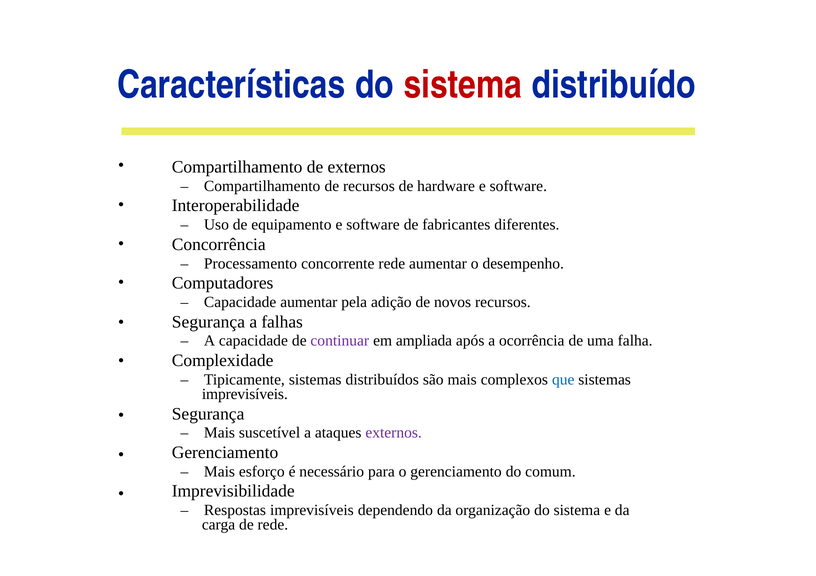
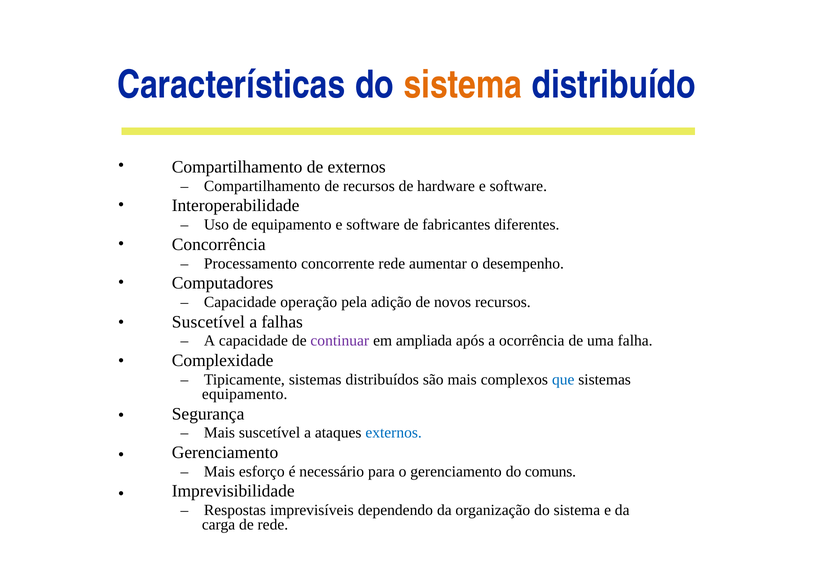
sistema at (463, 85) colour: red -> orange
Capacidade aumentar: aumentar -> operação
Segurança at (208, 322): Segurança -> Suscetível
imprevisíveis at (245, 395): imprevisíveis -> equipamento
externos at (394, 433) colour: purple -> blue
comum: comum -> comuns
